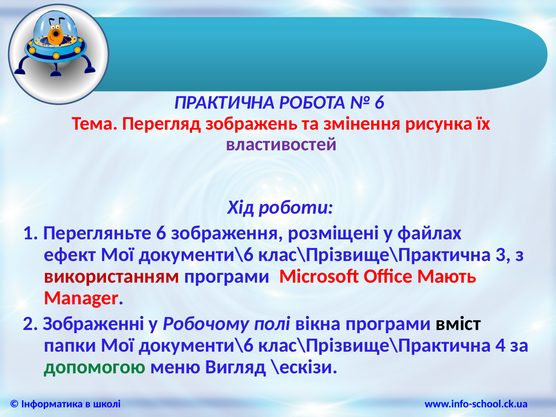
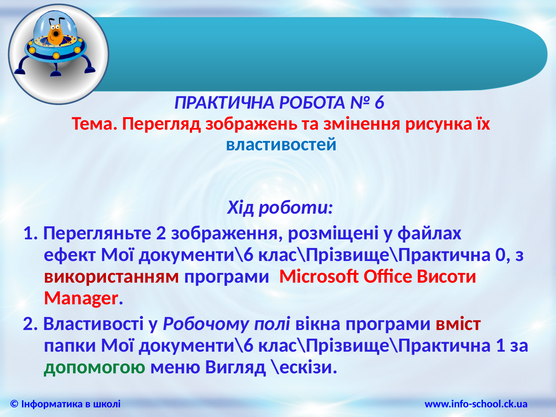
властивостей colour: purple -> blue
Перегляньте 6: 6 -> 2
3: 3 -> 0
Мають: Мають -> Висоти
Зображенні: Зображенні -> Властивості
вміст colour: black -> red
клас\Прізвище\Практична 4: 4 -> 1
